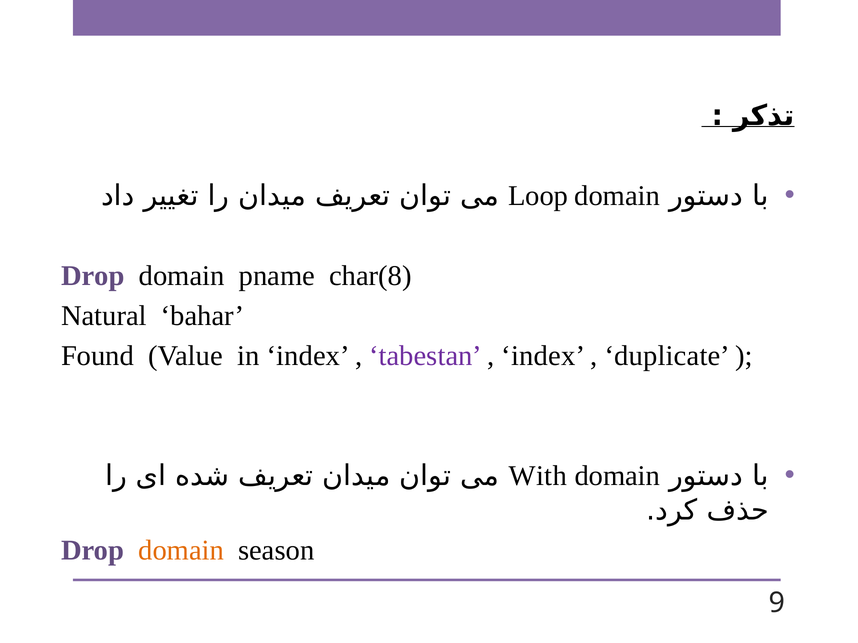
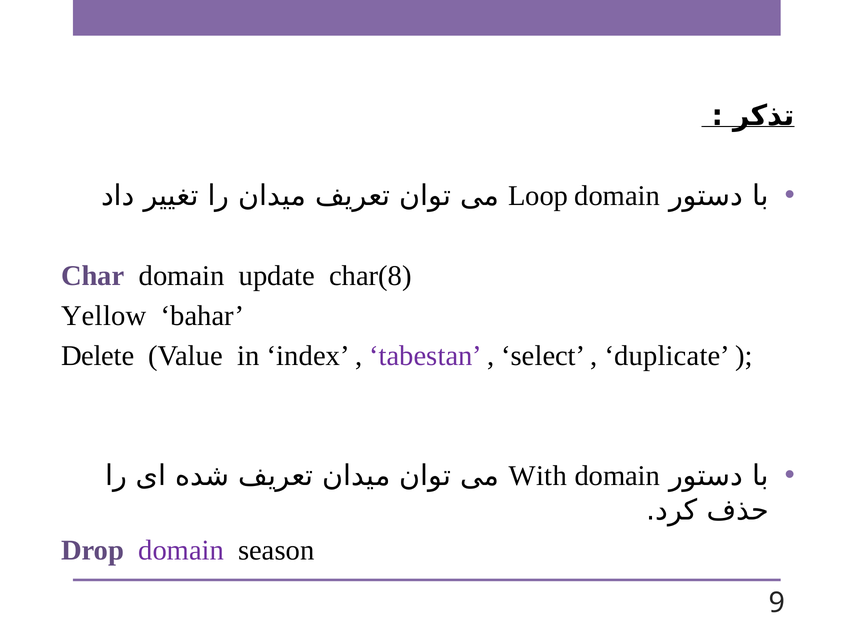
Drop at (93, 276): Drop -> Char
pname: pname -> update
Natural: Natural -> Yellow
Found: Found -> Delete
index at (543, 356): index -> select
domain at (181, 551) colour: orange -> purple
